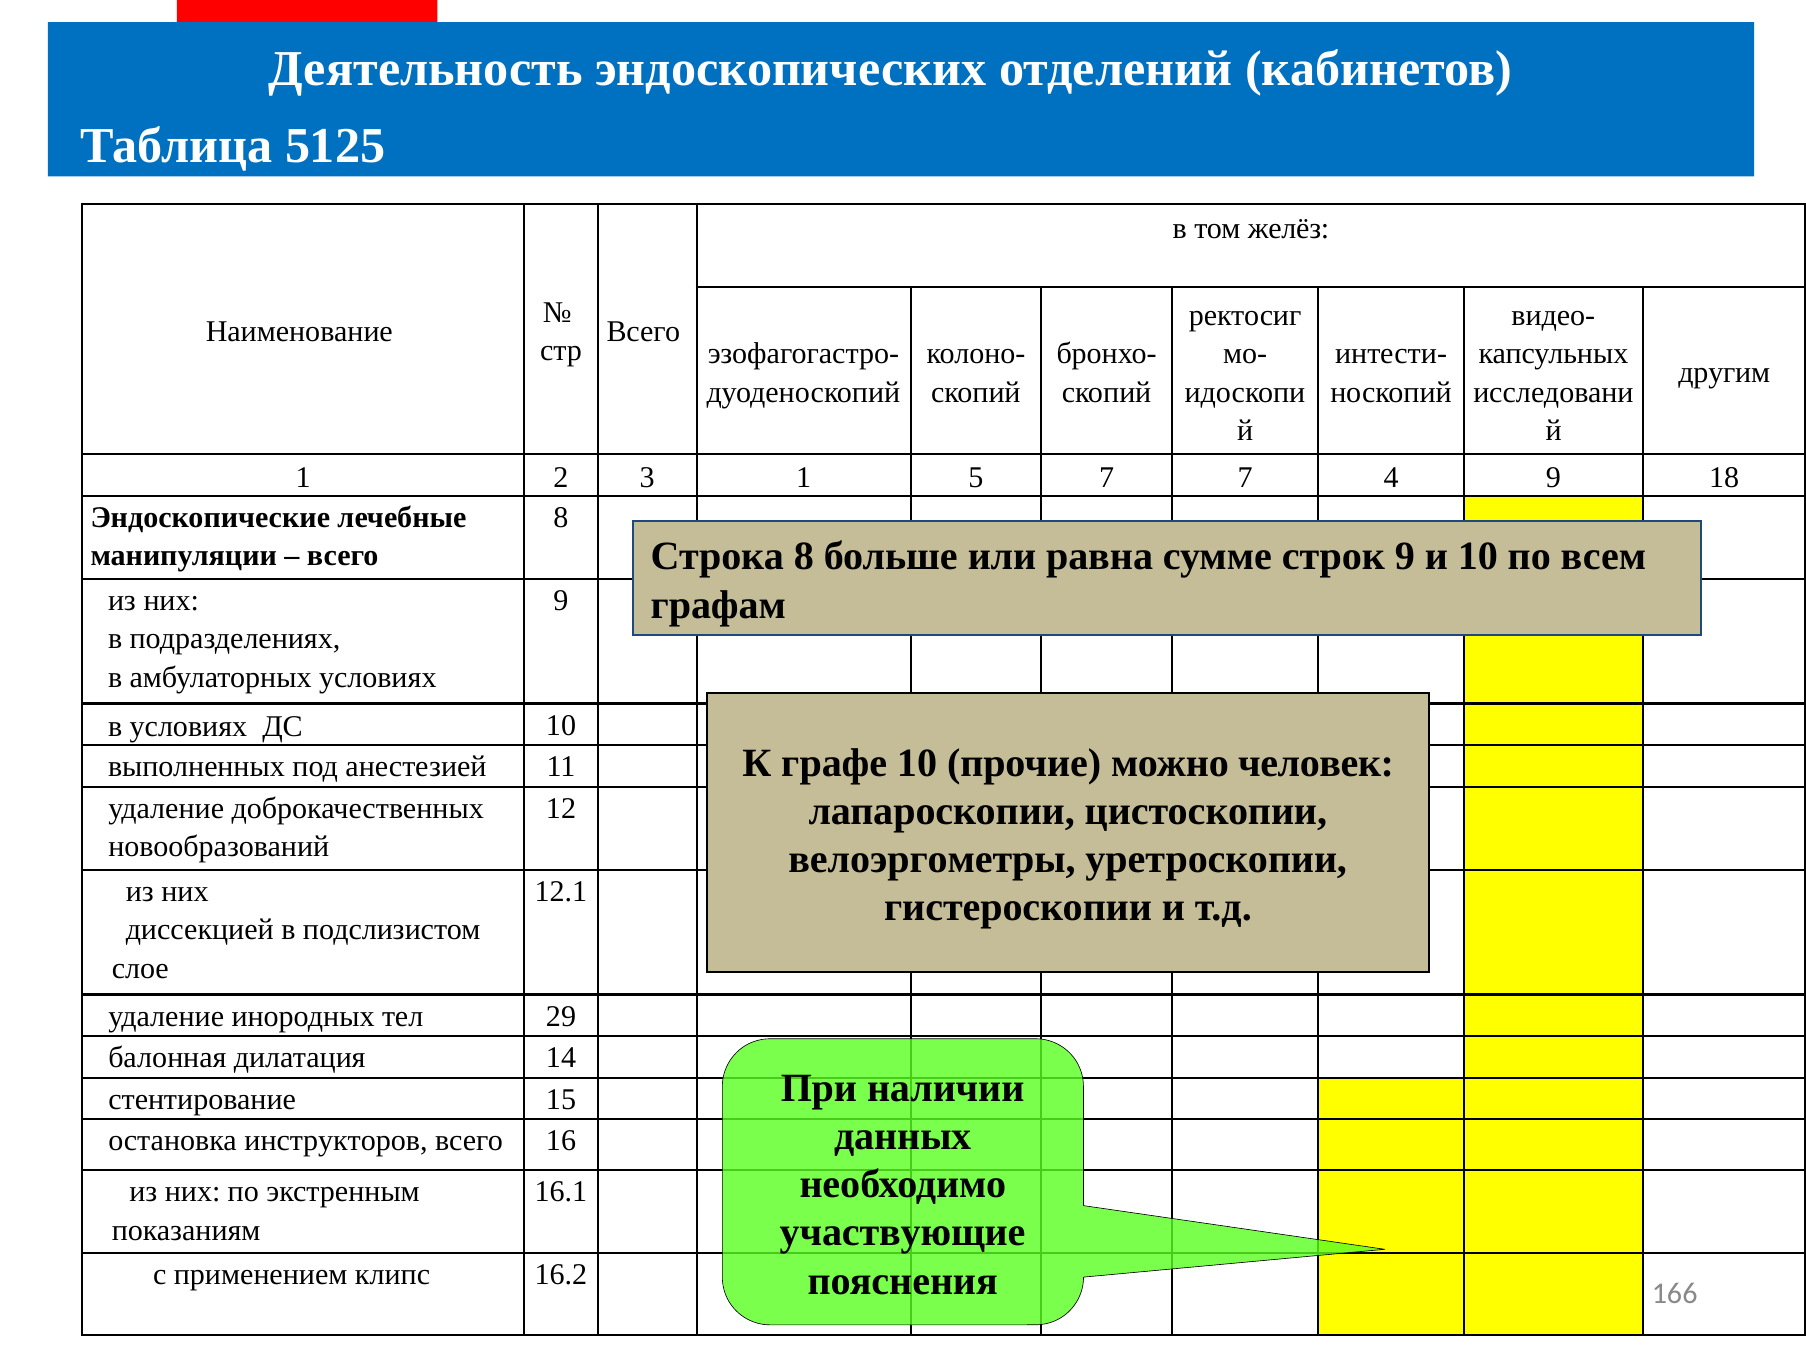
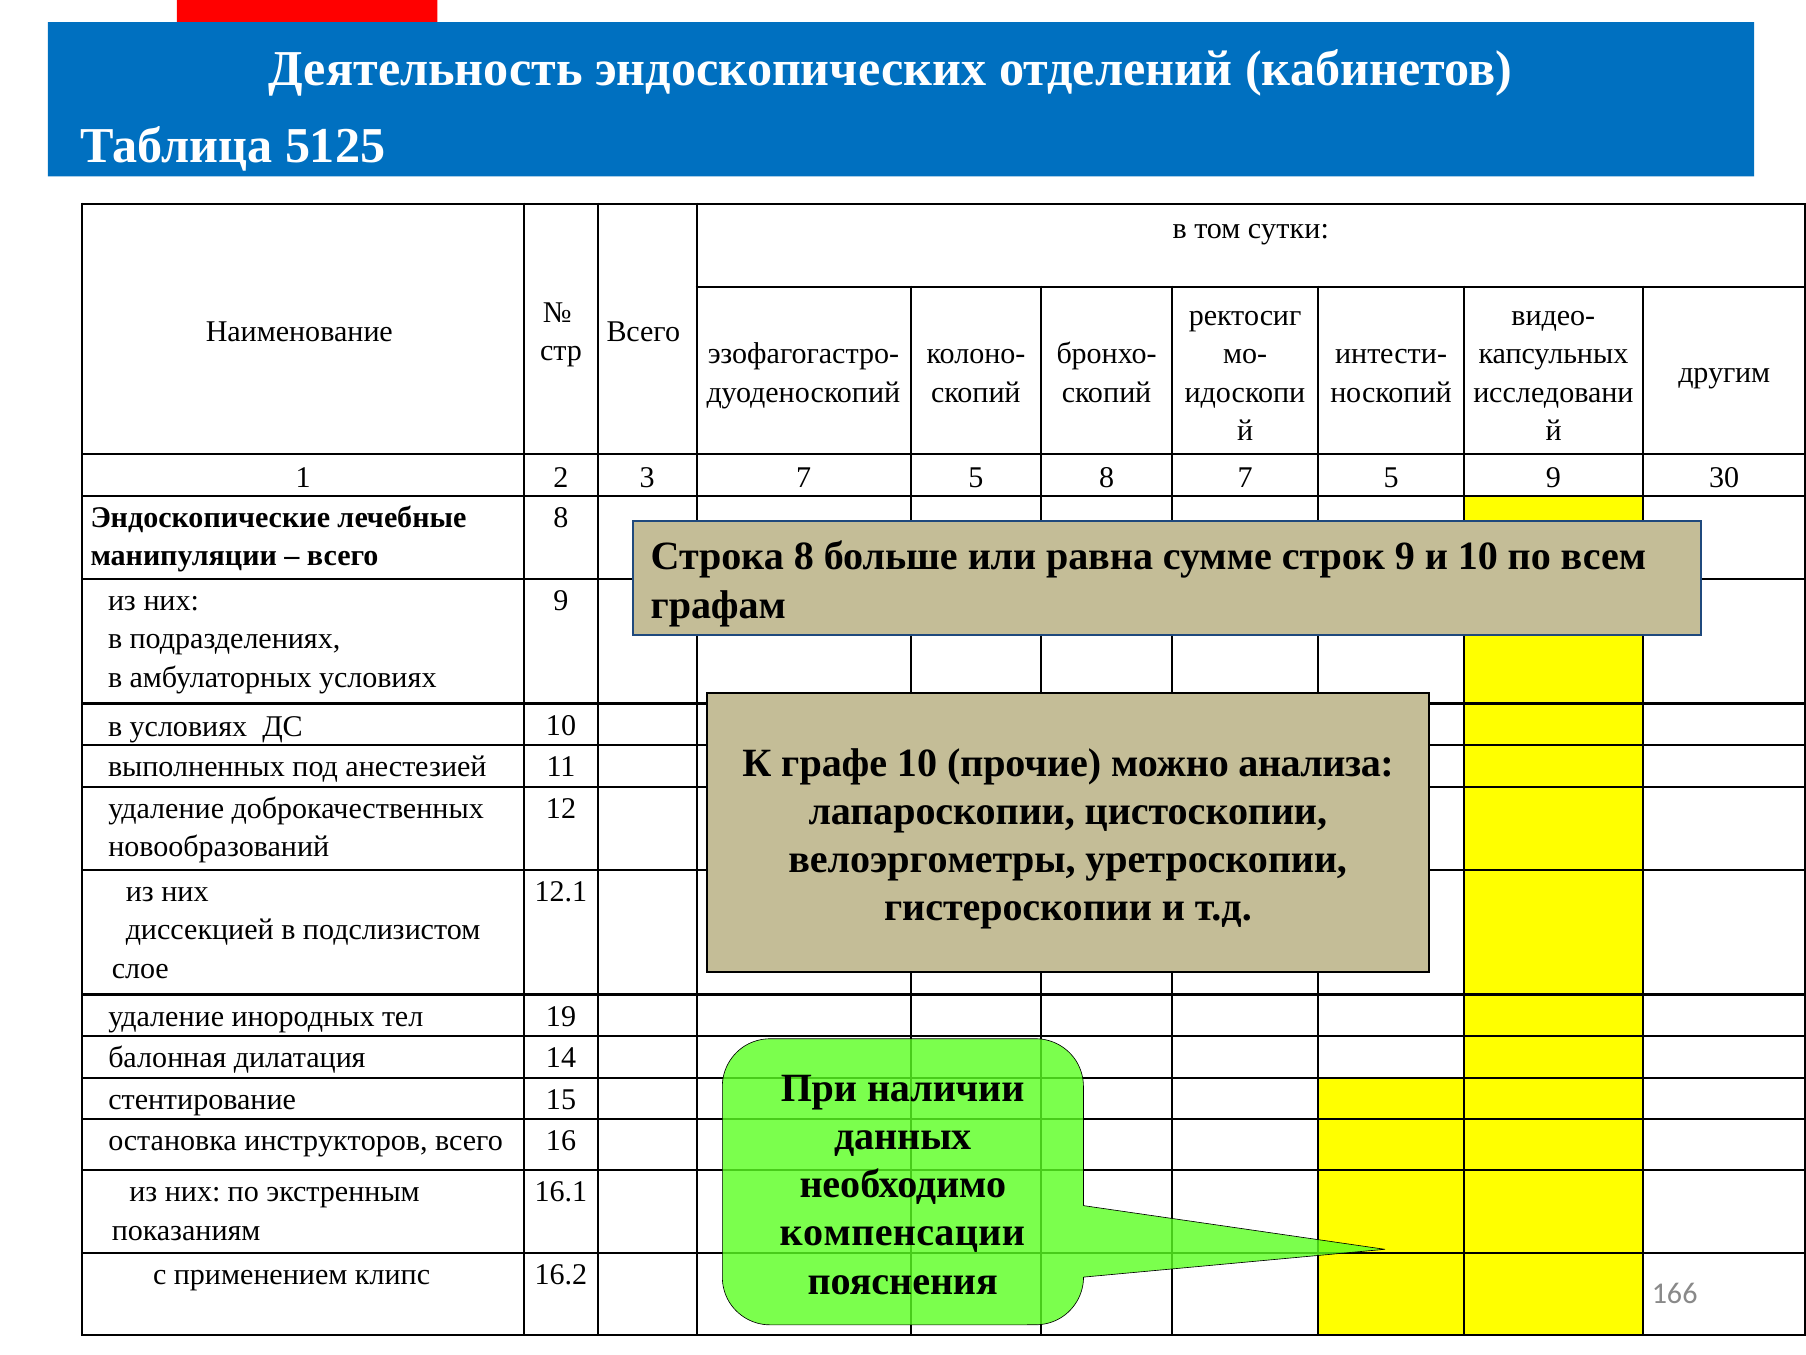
желёз: желёз -> сутки
3 1: 1 -> 7
5 7: 7 -> 8
4 at (1391, 477): 4 -> 5
18: 18 -> 30
человек: человек -> анализа
29: 29 -> 19
участвующие: участвующие -> компенсации
